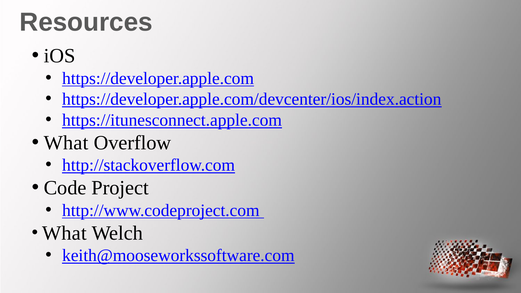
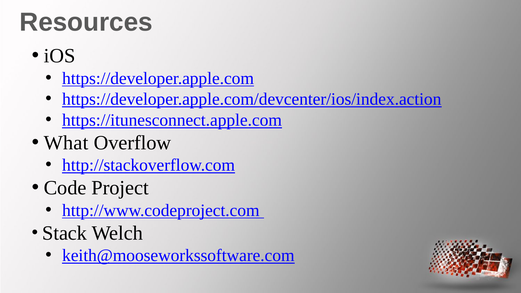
What at (65, 233): What -> Stack
